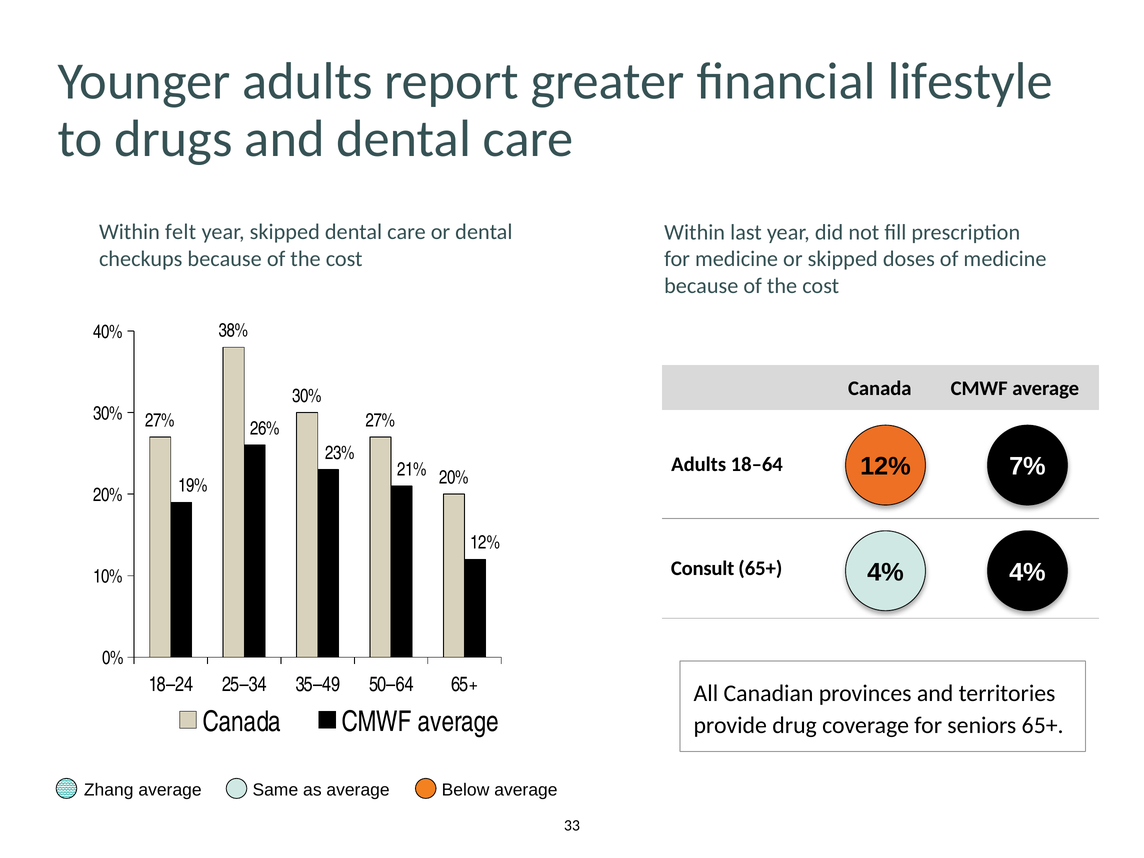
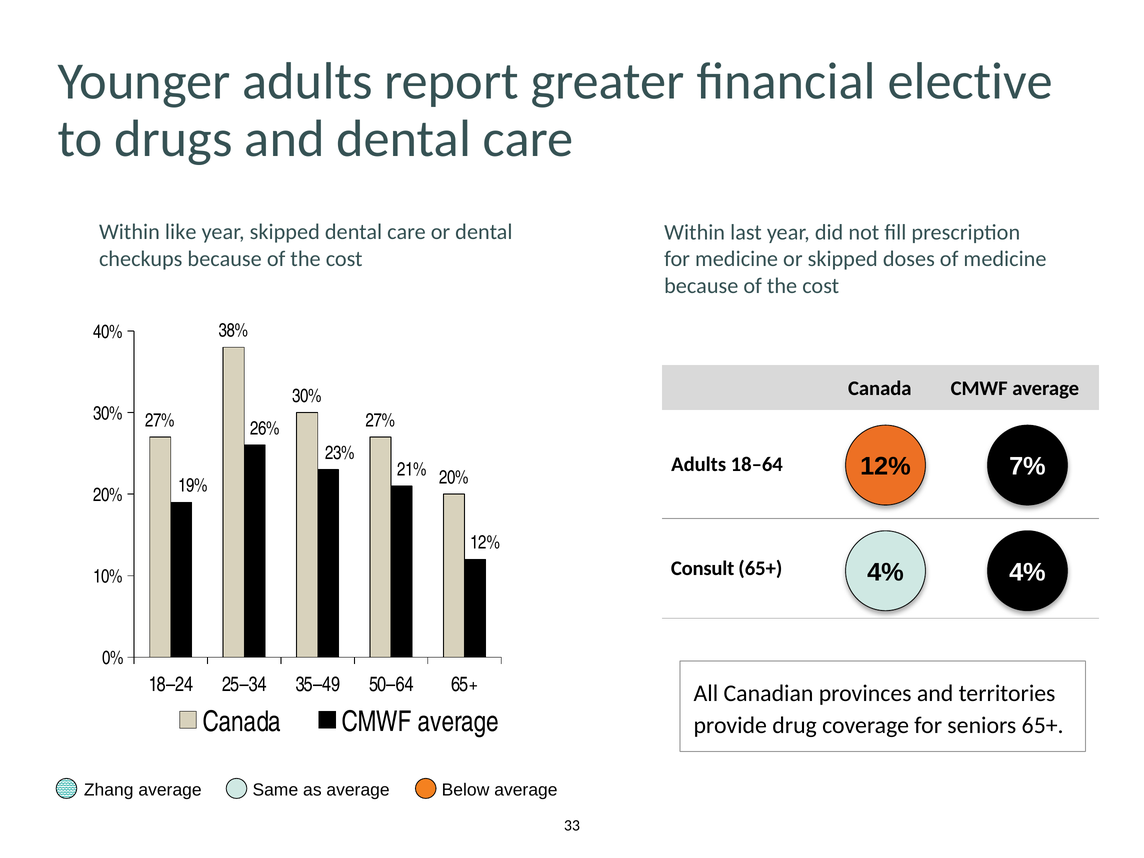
lifestyle: lifestyle -> elective
felt: felt -> like
